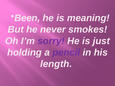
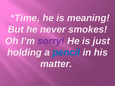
Been: Been -> Time
pencil colour: purple -> blue
length: length -> matter
